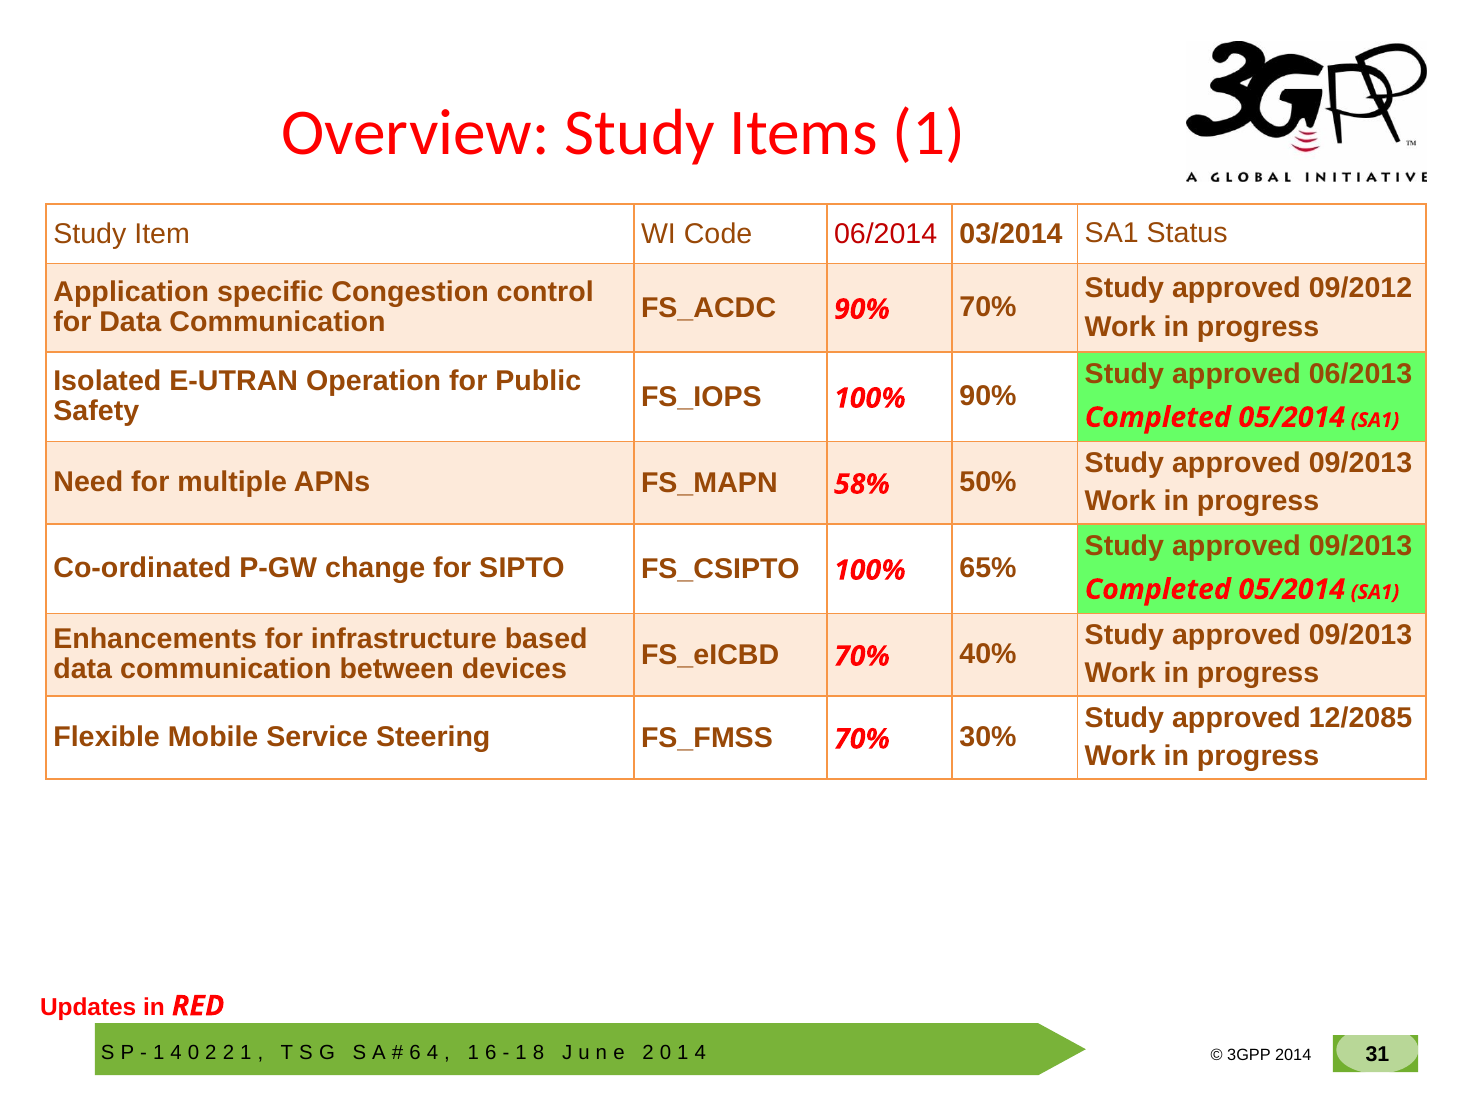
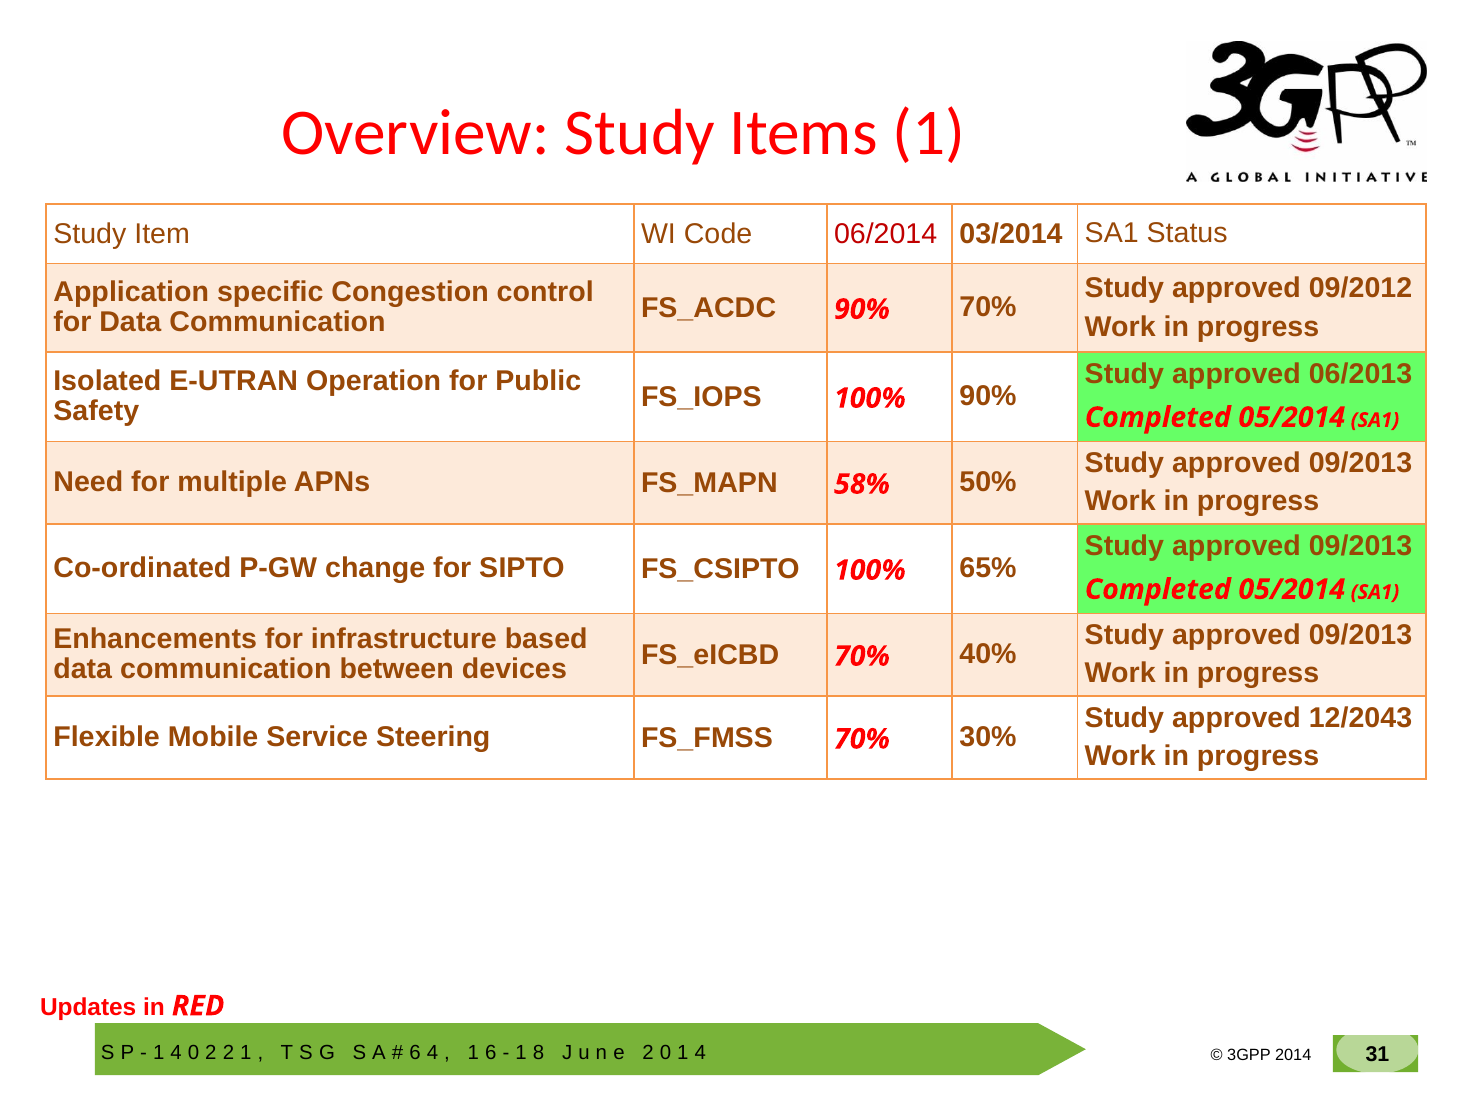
12/2085: 12/2085 -> 12/2043
